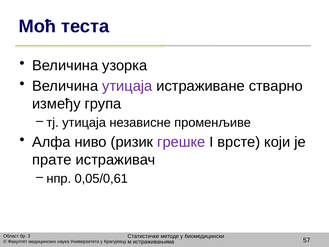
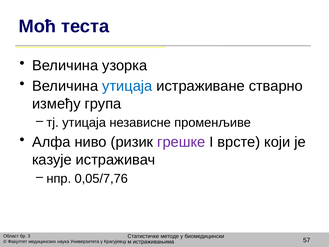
утицаја at (127, 86) colour: purple -> blue
прате: прате -> казује
0,05/0,61: 0,05/0,61 -> 0,05/7,76
